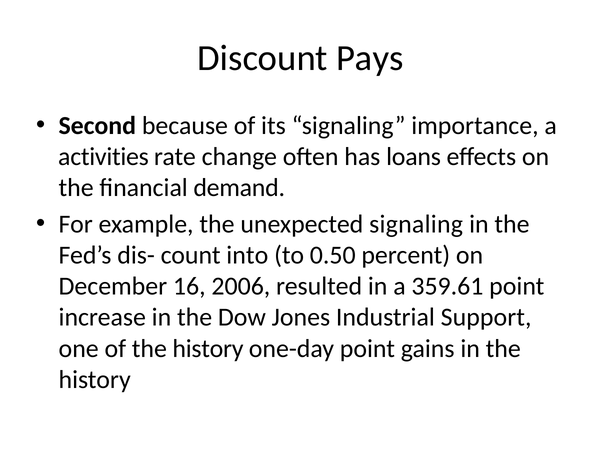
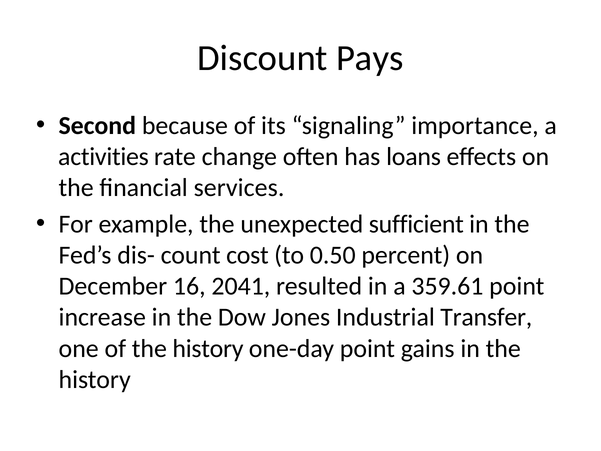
demand: demand -> services
unexpected signaling: signaling -> sufficient
into: into -> cost
2006: 2006 -> 2041
Support: Support -> Transfer
